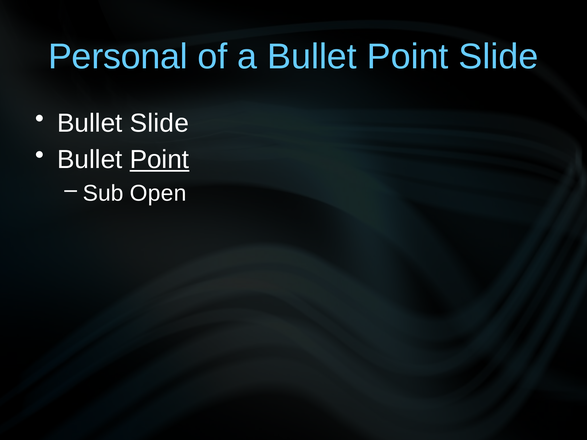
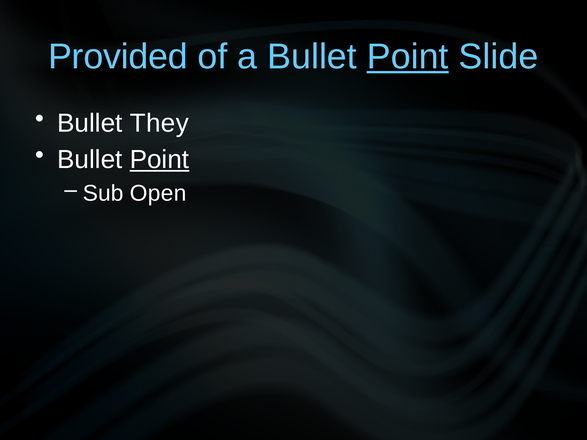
Personal: Personal -> Provided
Point at (408, 57) underline: none -> present
Bullet Slide: Slide -> They
